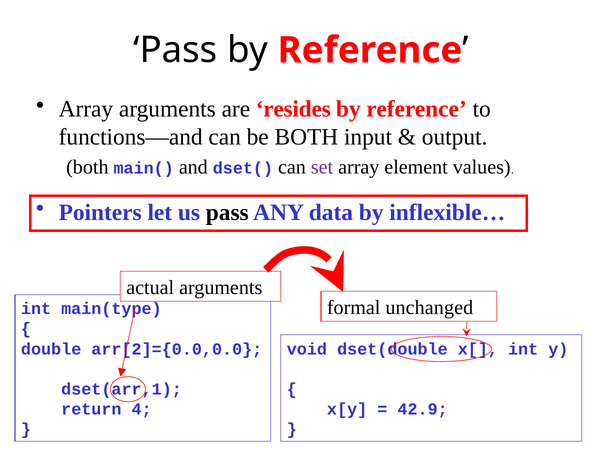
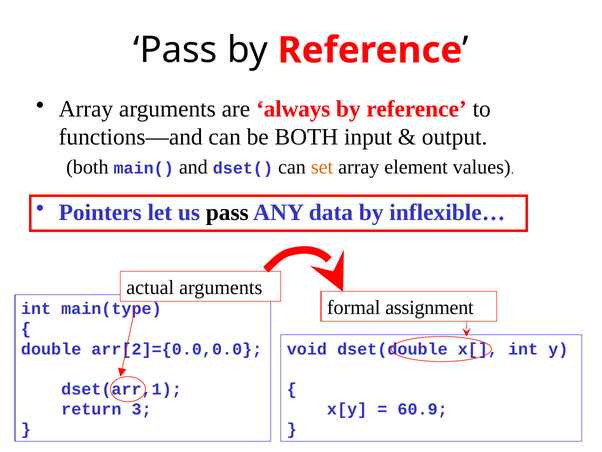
resides: resides -> always
set colour: purple -> orange
unchanged: unchanged -> assignment
4: 4 -> 3
42.9: 42.9 -> 60.9
